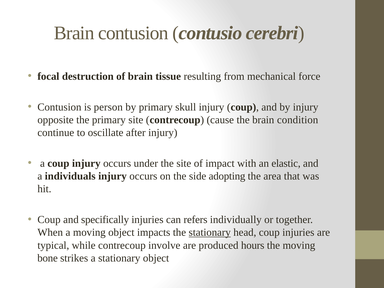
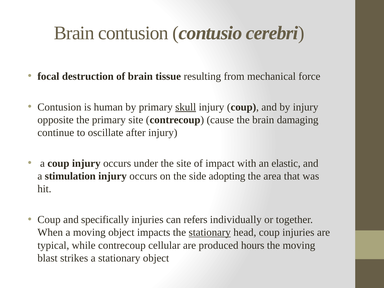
person: person -> human
skull underline: none -> present
condition: condition -> damaging
individuals: individuals -> stimulation
involve: involve -> cellular
bone: bone -> blast
